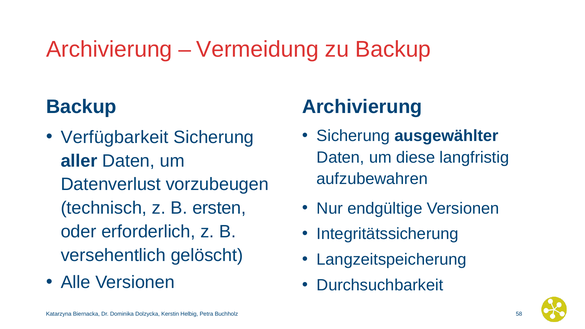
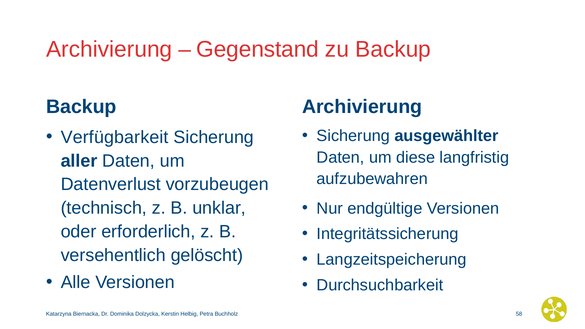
Vermeidung: Vermeidung -> Gegenstand
ersten: ersten -> unklar
